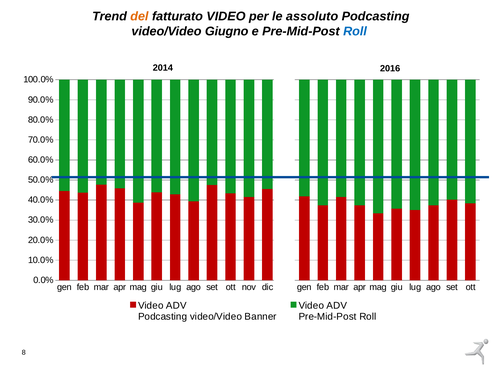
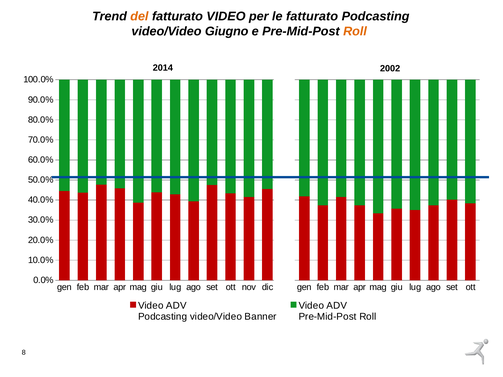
le assoluto: assoluto -> fatturato
Roll at (355, 31) colour: blue -> orange
2016: 2016 -> 2002
